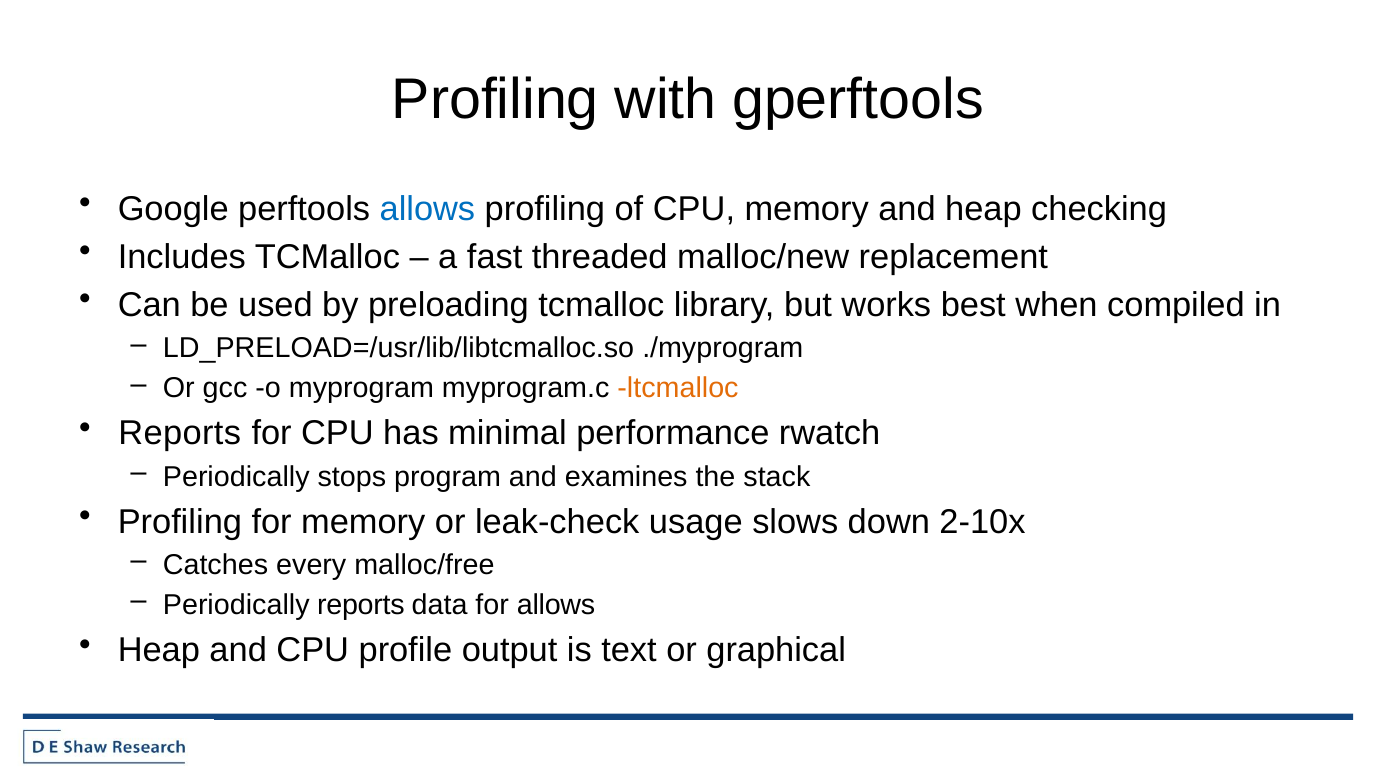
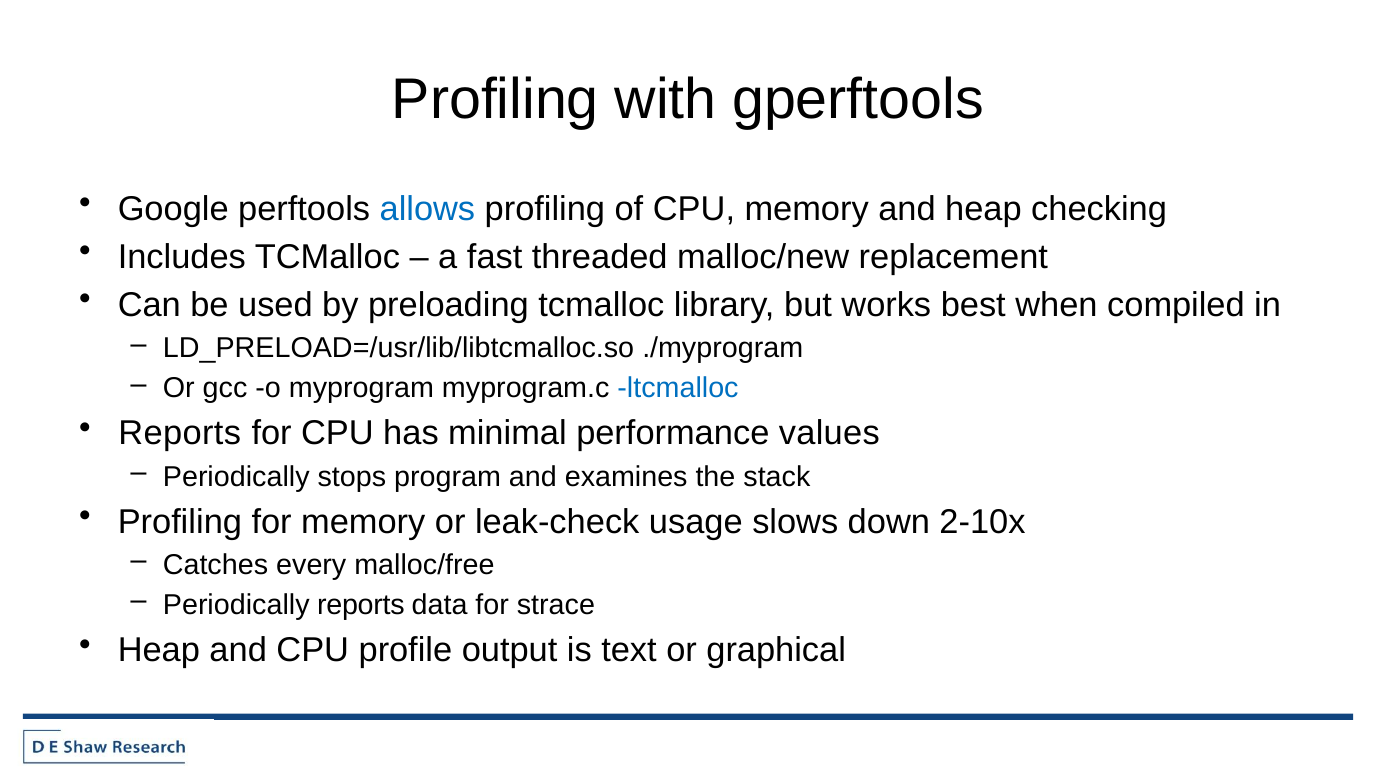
ltcmalloc colour: orange -> blue
rwatch: rwatch -> values
for allows: allows -> strace
